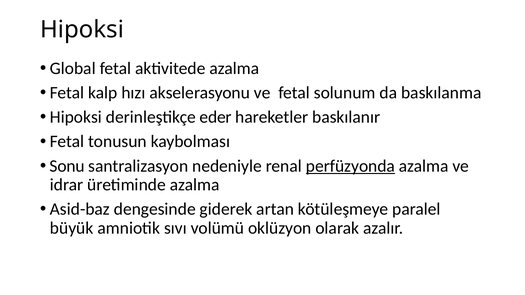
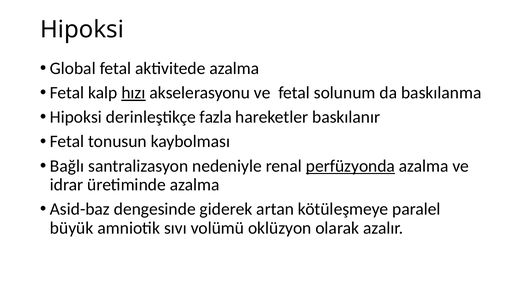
hızı underline: none -> present
eder: eder -> fazla
Sonu: Sonu -> Bağlı
